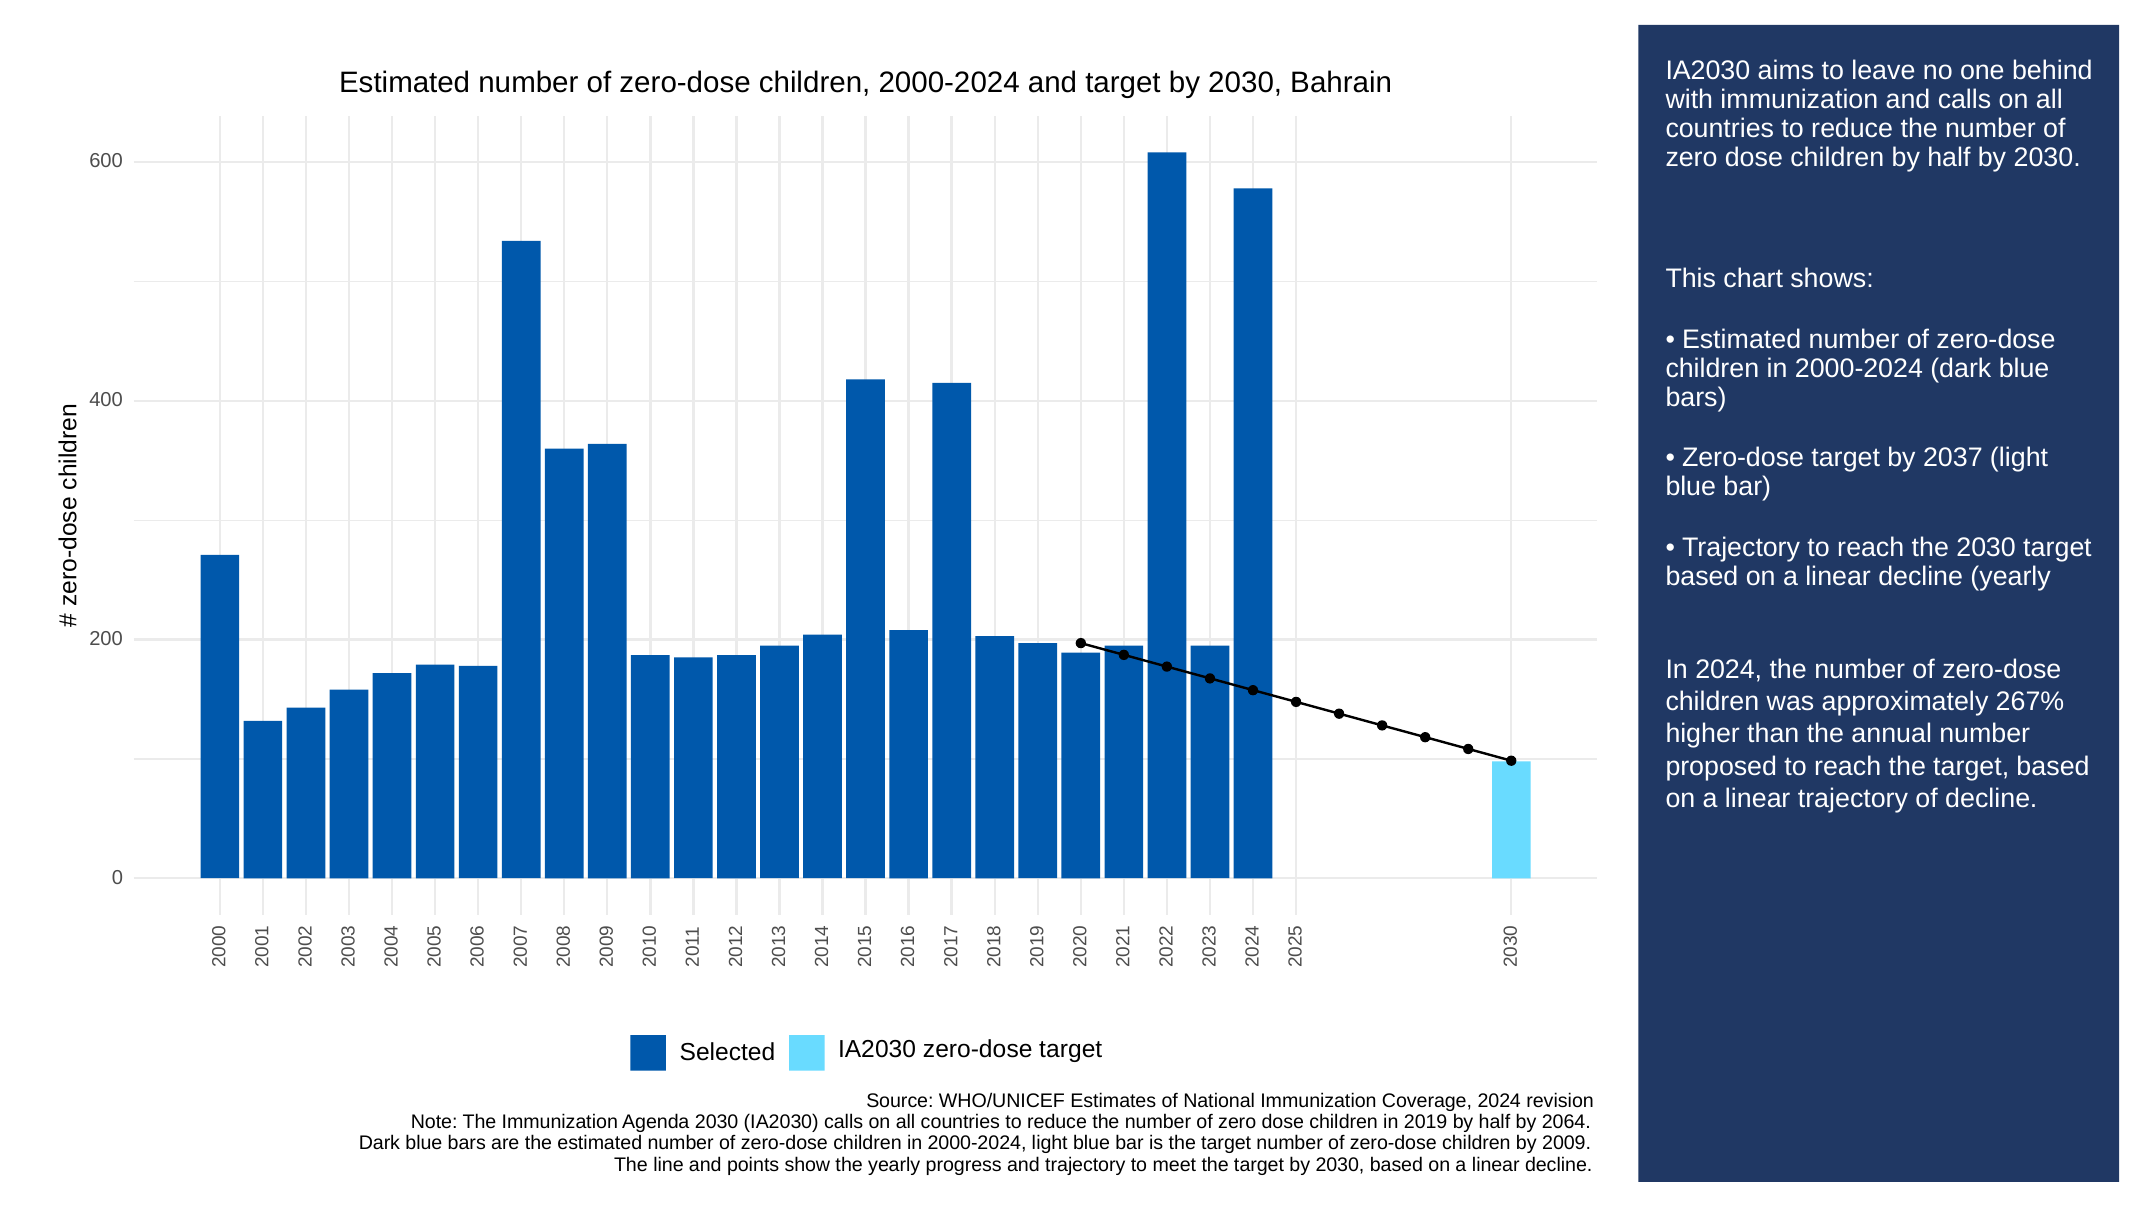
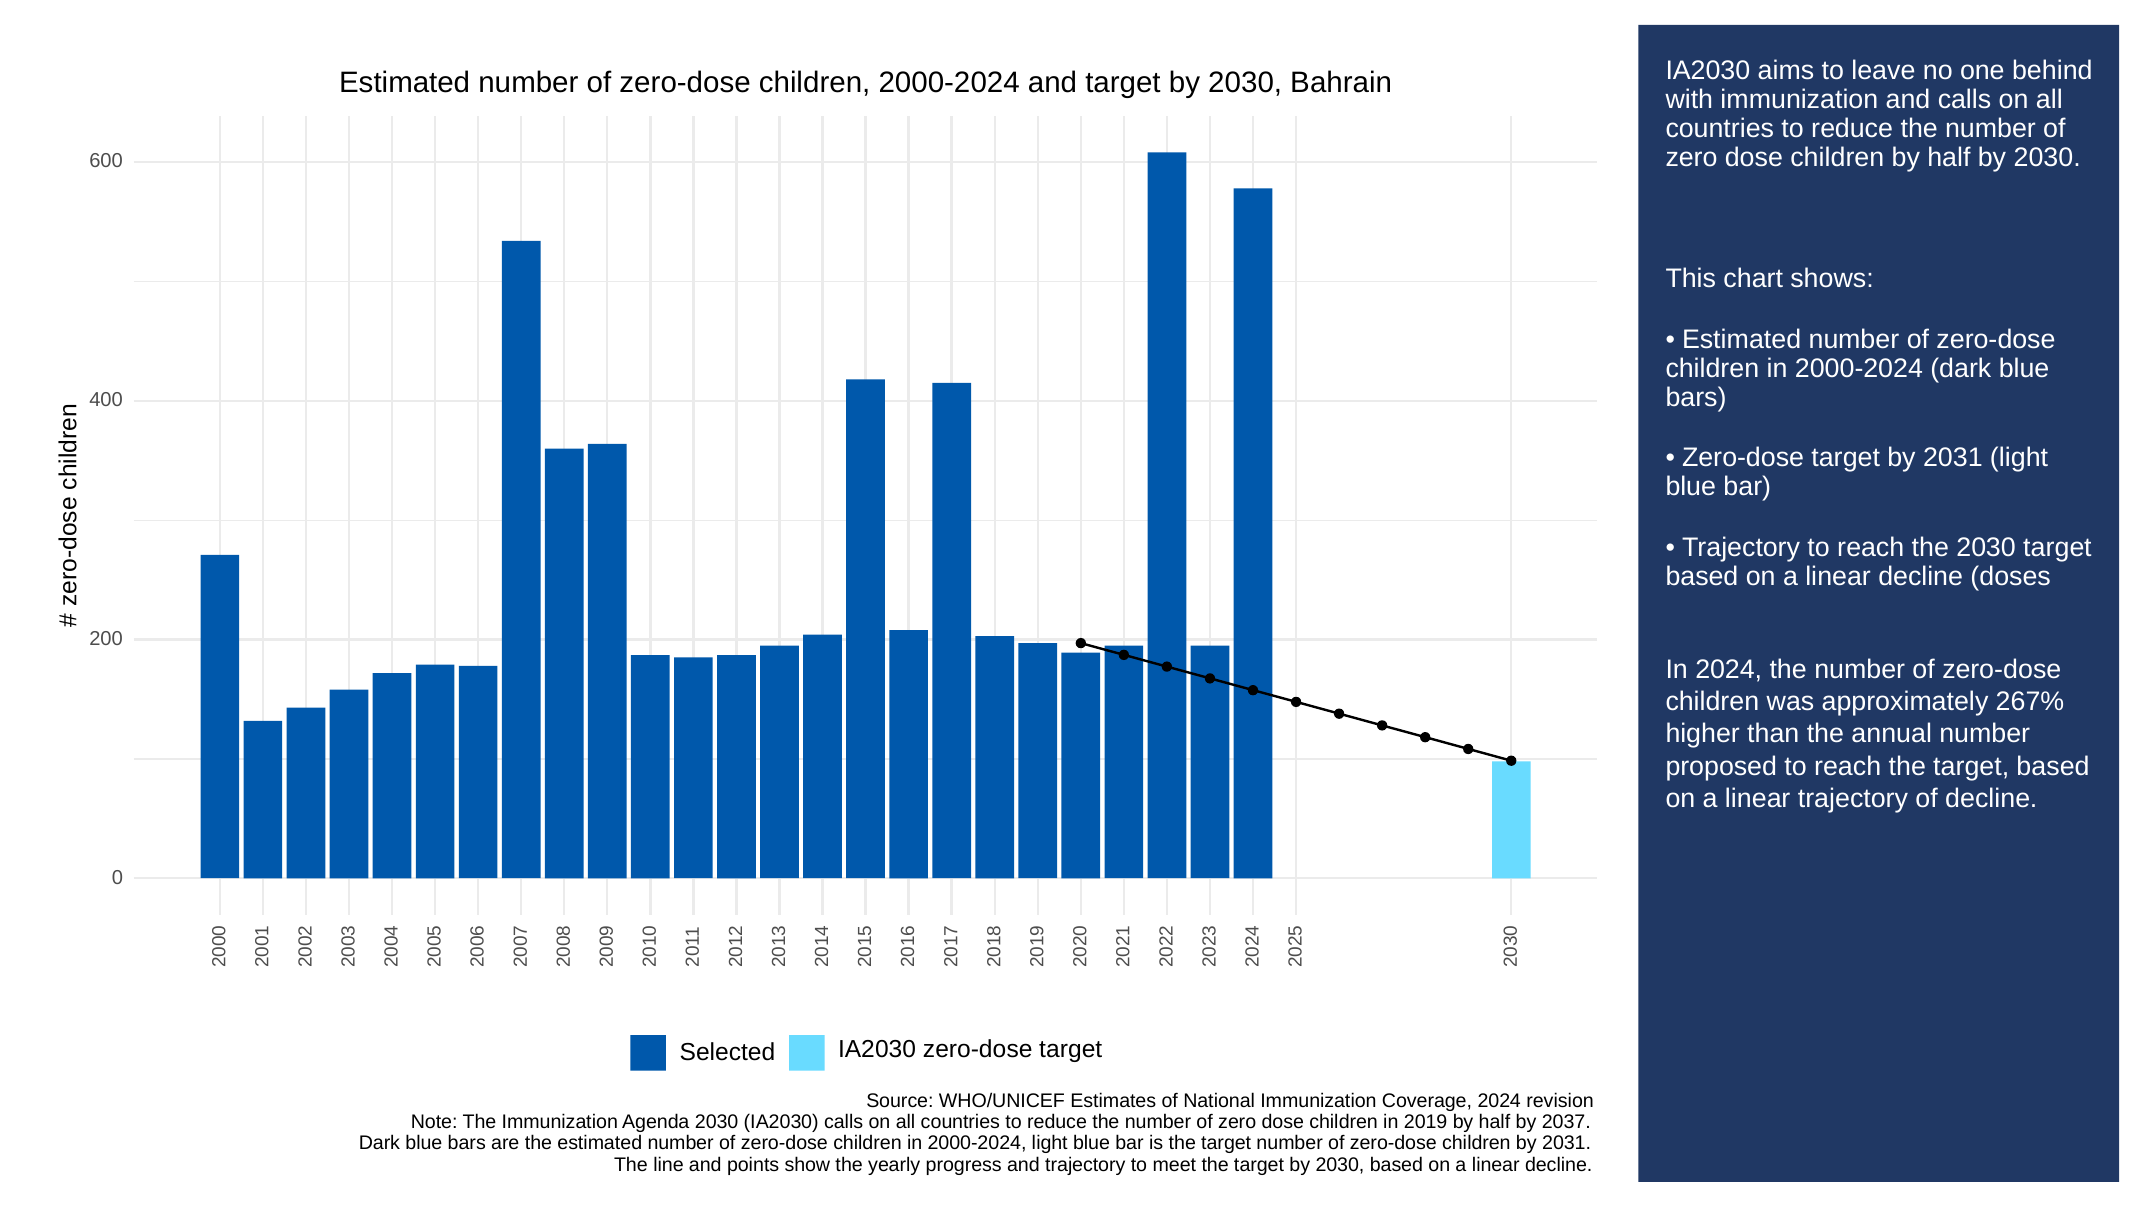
target by 2037: 2037 -> 2031
decline yearly: yearly -> doses
2064: 2064 -> 2037
children by 2009: 2009 -> 2031
